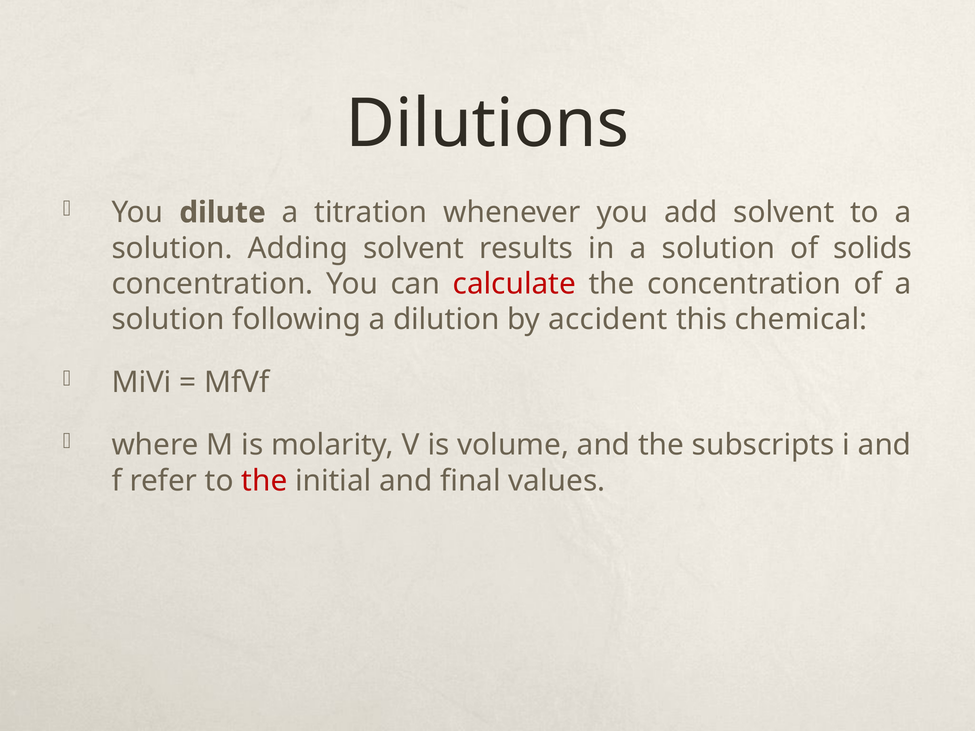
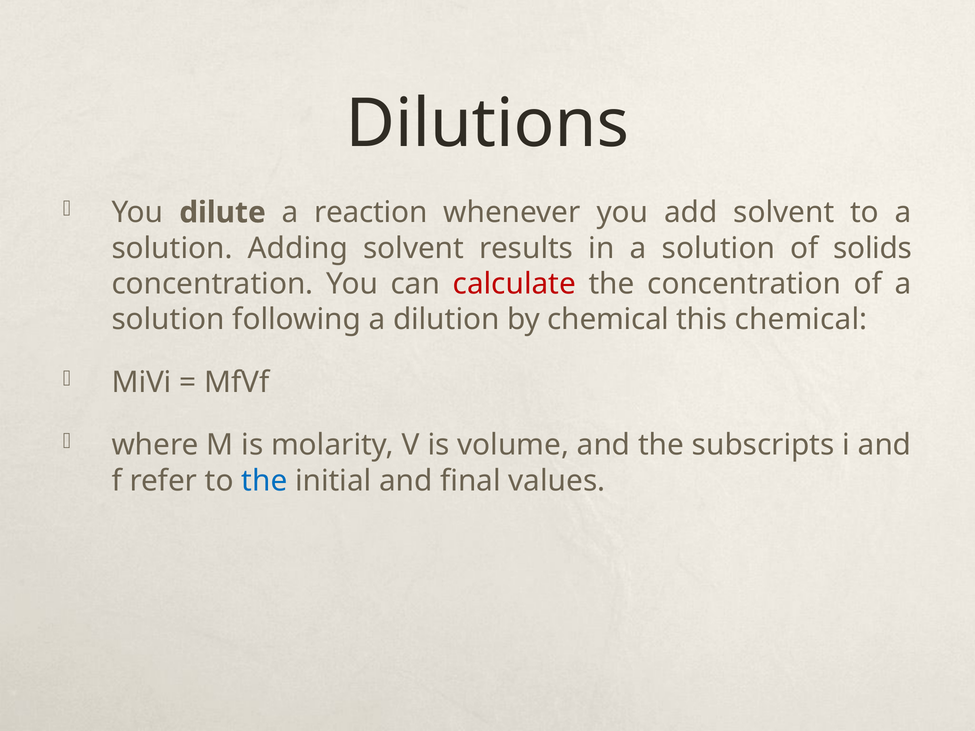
titration: titration -> reaction
by accident: accident -> chemical
the at (264, 481) colour: red -> blue
